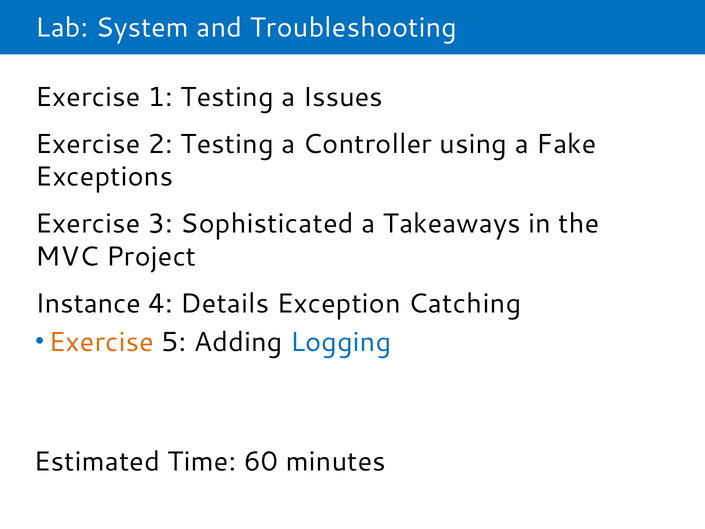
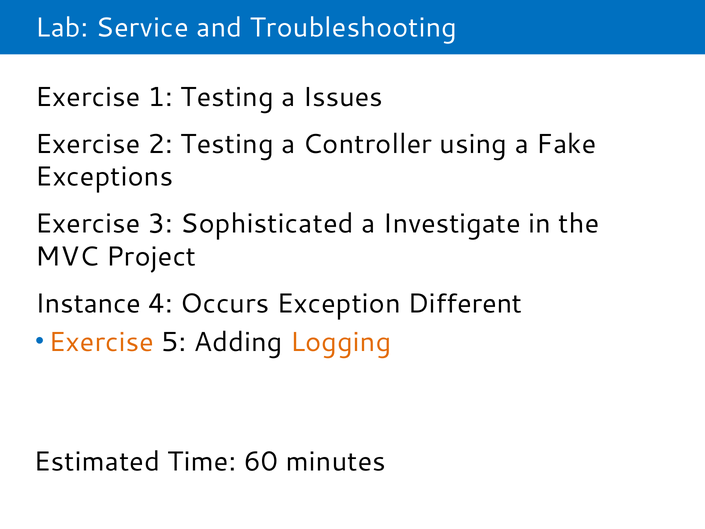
System: System -> Service
Takeaways: Takeaways -> Investigate
Details: Details -> Occurs
Catching: Catching -> Different
Logging colour: blue -> orange
